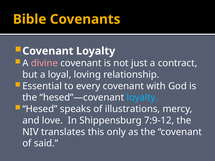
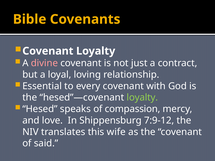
loyalty at (142, 98) colour: light blue -> light green
illustrations: illustrations -> compassion
only: only -> wife
